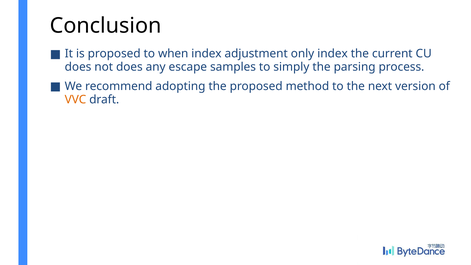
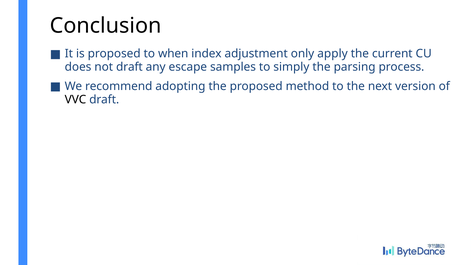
only index: index -> apply
not does: does -> draft
VVC colour: orange -> black
